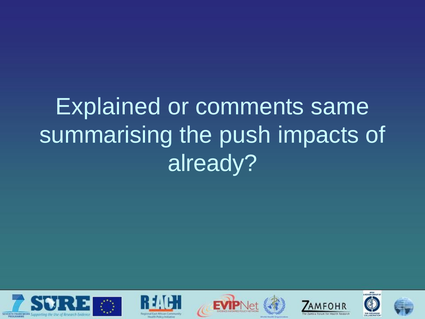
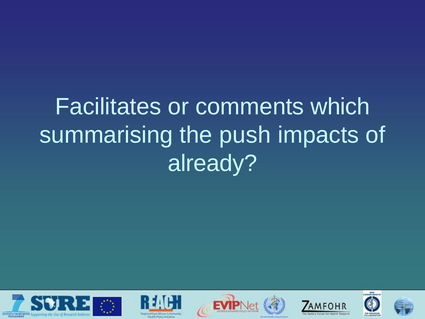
Explained: Explained -> Facilitates
same: same -> which
